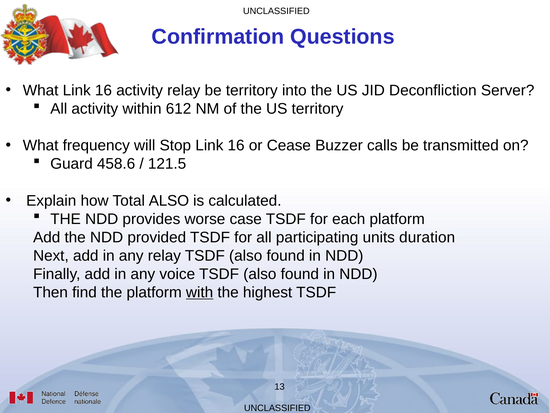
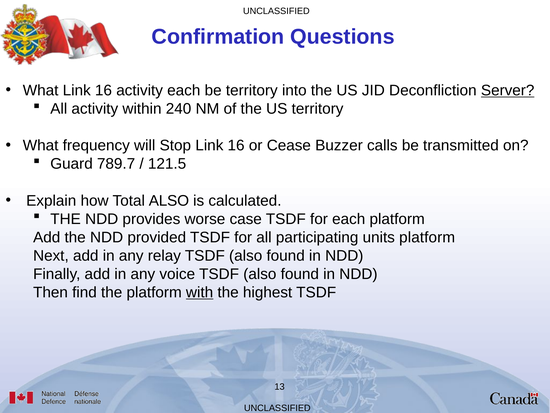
activity relay: relay -> each
Server underline: none -> present
612: 612 -> 240
458.6: 458.6 -> 789.7
units duration: duration -> platform
